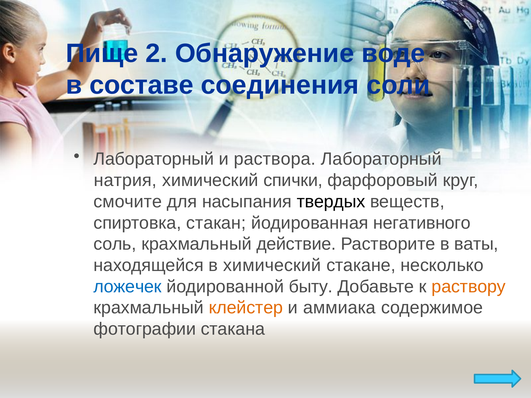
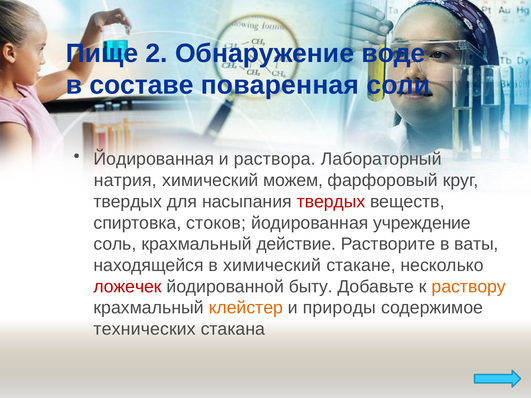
соединения: соединения -> поваренная
Лабораторный at (154, 159): Лабораторный -> Йодированная
спички: спички -> можем
смочите at (128, 202): смочите -> твердых
твердых at (331, 202) colour: black -> red
стакан: стакан -> стоков
негативного: негативного -> учреждение
ложечек colour: blue -> red
аммиака: аммиака -> природы
фотографии: фотографии -> технических
